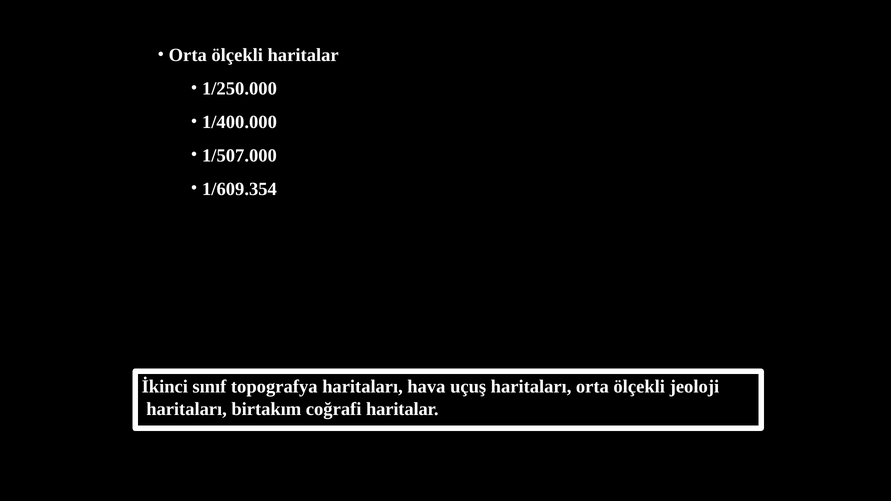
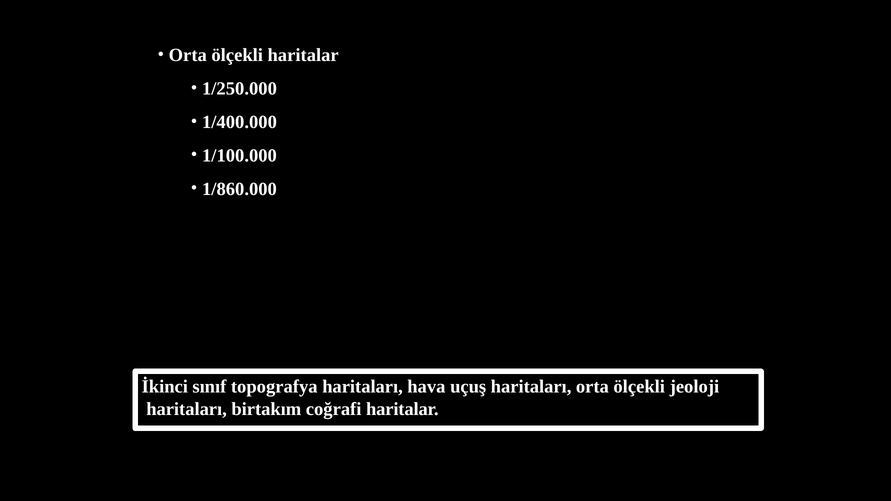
1/507.000: 1/507.000 -> 1/100.000
1/609.354: 1/609.354 -> 1/860.000
